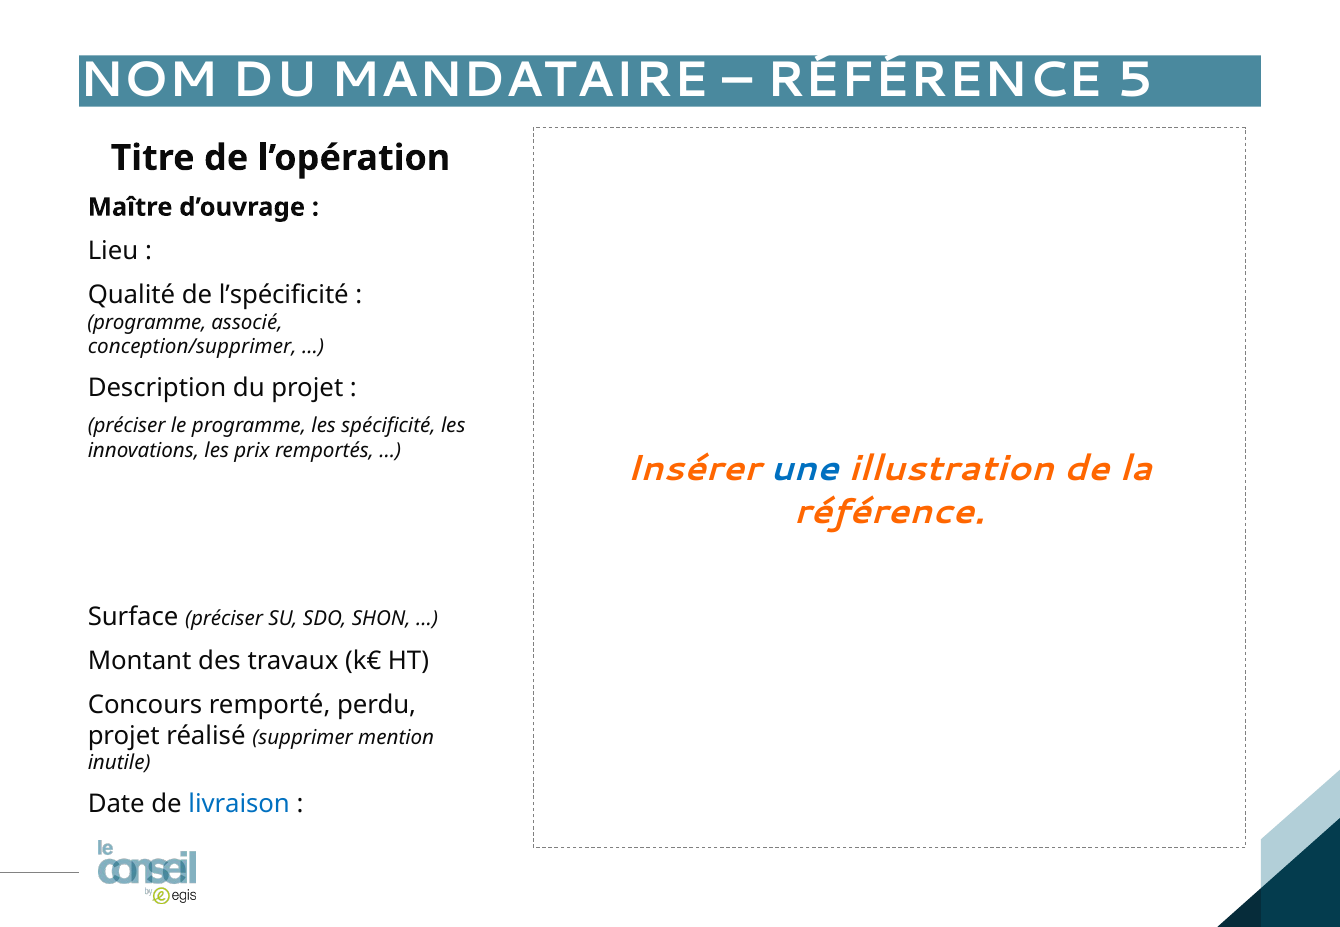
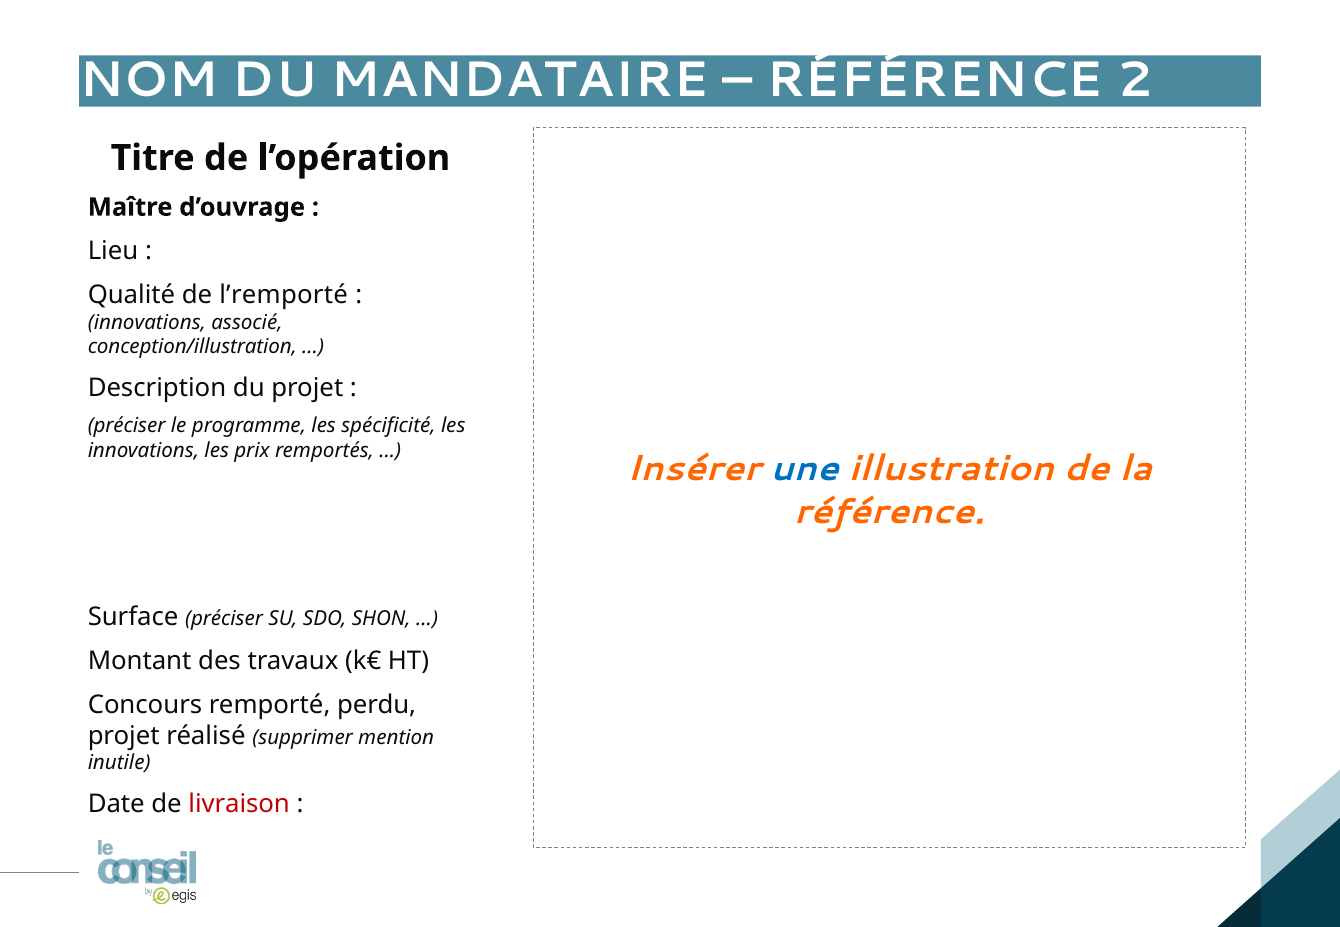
5: 5 -> 2
l’spécificité: l’spécificité -> l’remporté
programme at (147, 322): programme -> innovations
conception/supprimer: conception/supprimer -> conception/illustration
livraison colour: blue -> red
